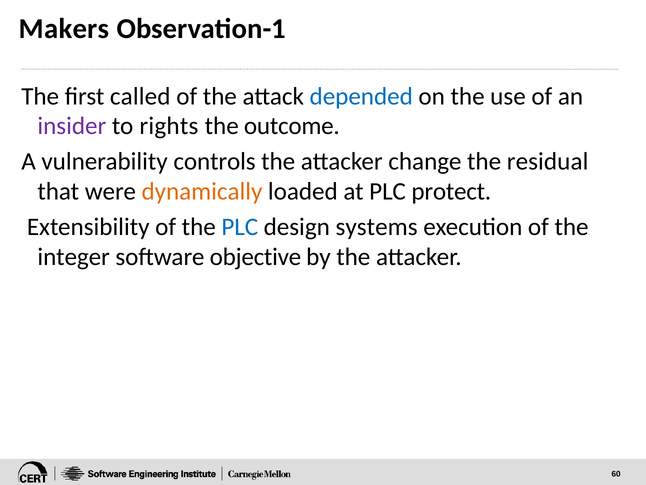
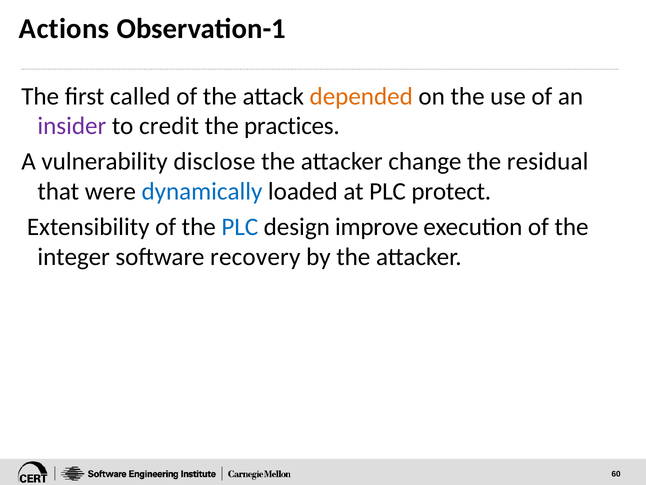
Makers: Makers -> Actions
depended colour: blue -> orange
rights: rights -> credit
outcome: outcome -> practices
controls: controls -> disclose
dynamically colour: orange -> blue
systems: systems -> improve
objective: objective -> recovery
